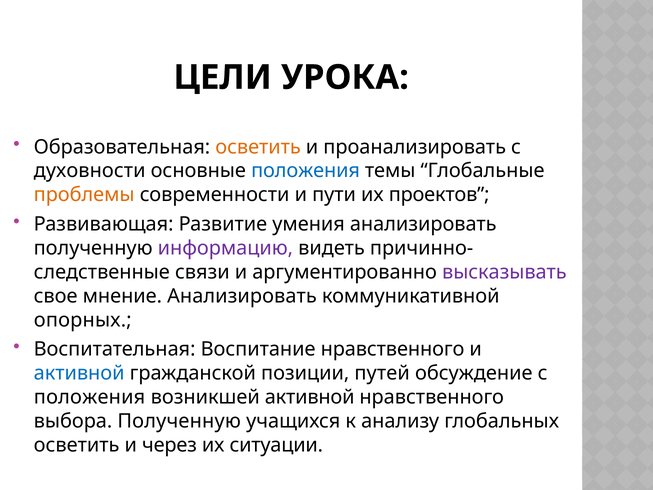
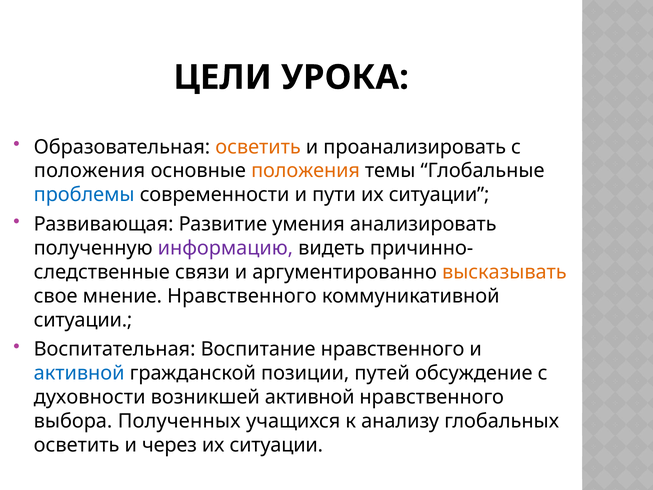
духовности at (90, 171): духовности -> положения
положения at (306, 171) colour: blue -> orange
проблемы colour: orange -> blue
пути их проектов: проектов -> ситуации
высказывать colour: purple -> orange
мнение Анализировать: Анализировать -> Нравственного
опорных at (83, 320): опорных -> ситуации
положения at (90, 397): положения -> духовности
выбора Полученную: Полученную -> Полученных
